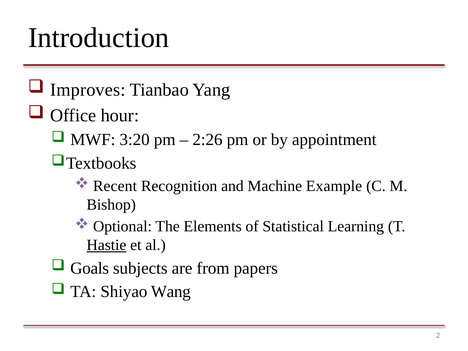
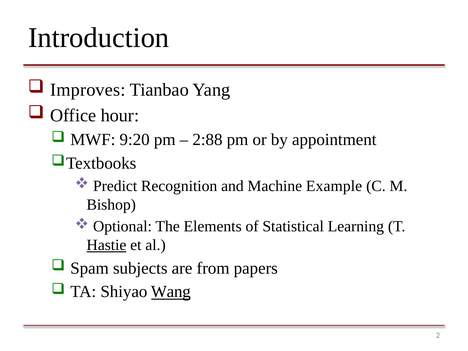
3:20: 3:20 -> 9:20
2:26: 2:26 -> 2:88
Recent: Recent -> Predict
Goals: Goals -> Spam
Wang underline: none -> present
